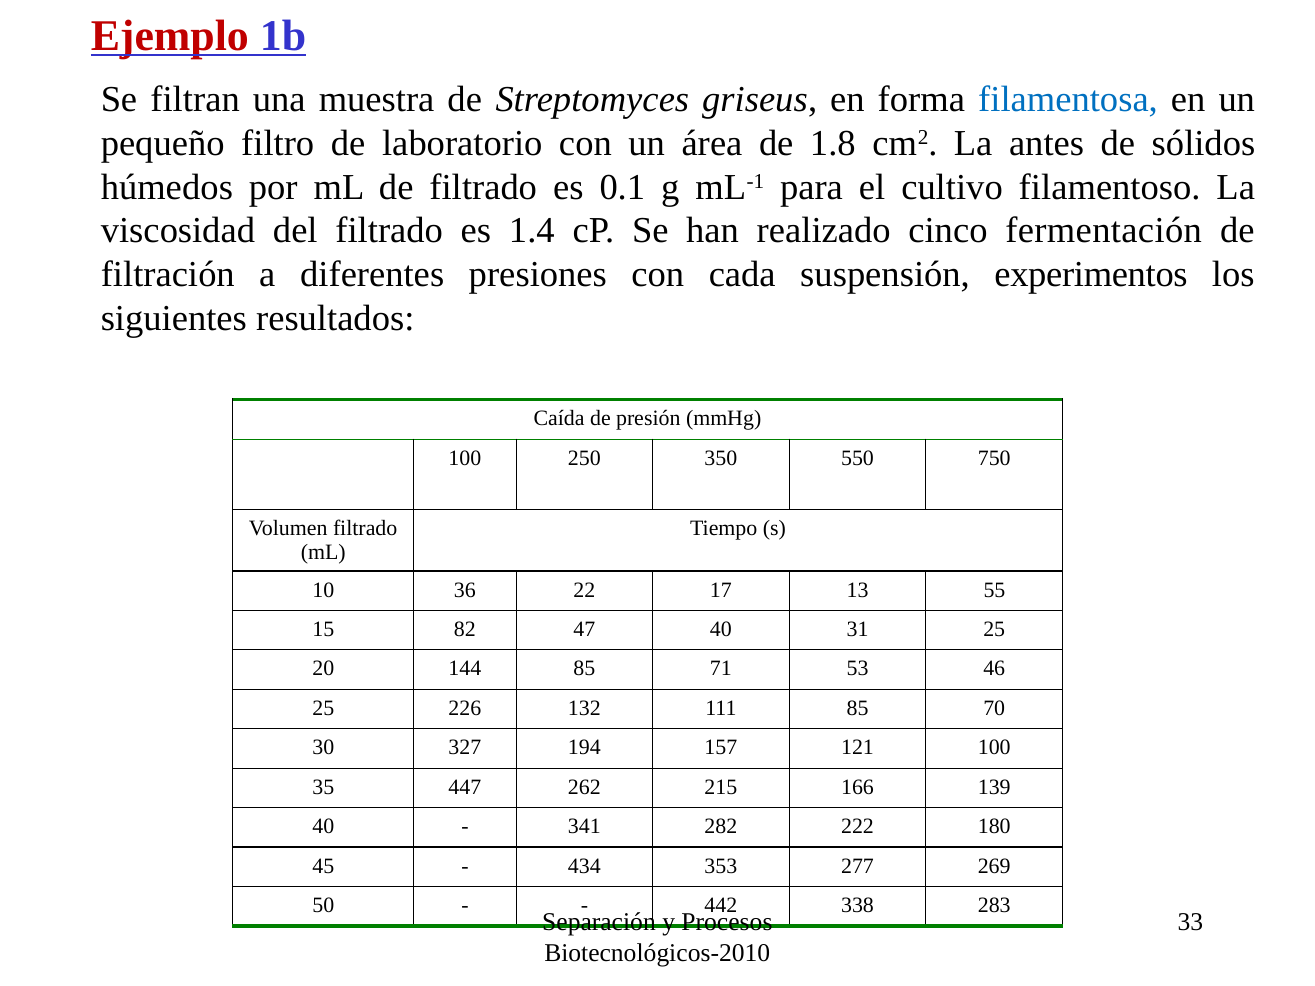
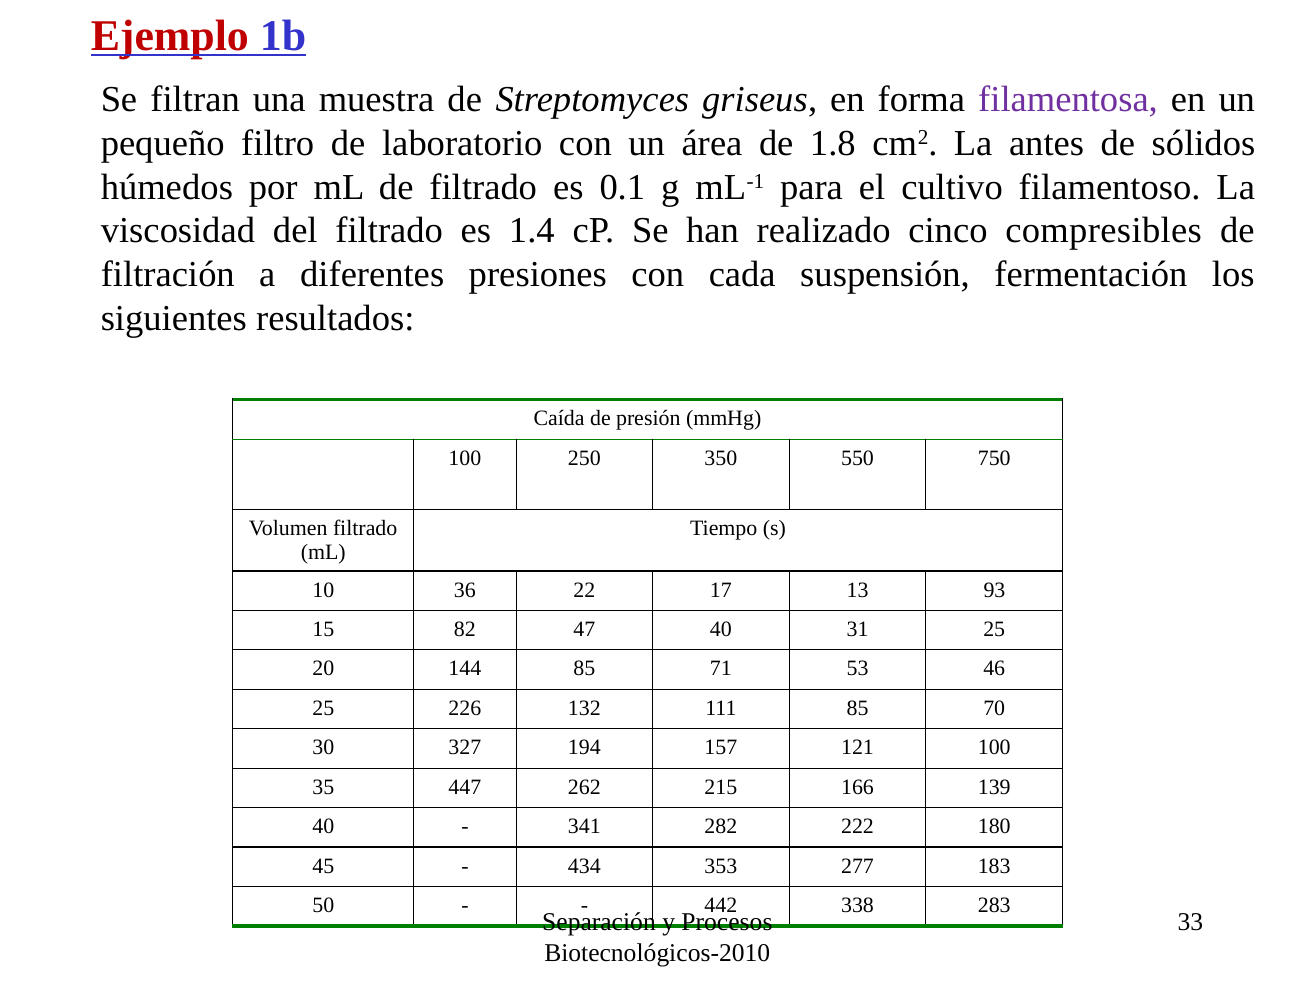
filamentosa colour: blue -> purple
fermentación: fermentación -> compresibles
experimentos: experimentos -> fermentación
55: 55 -> 93
269: 269 -> 183
